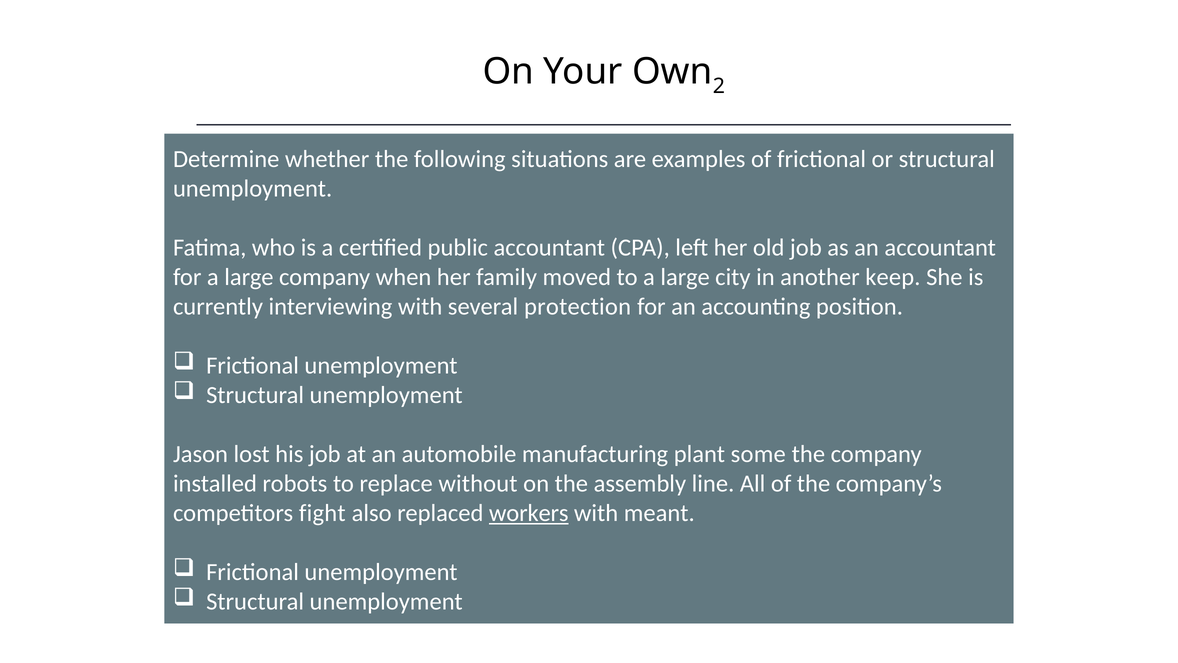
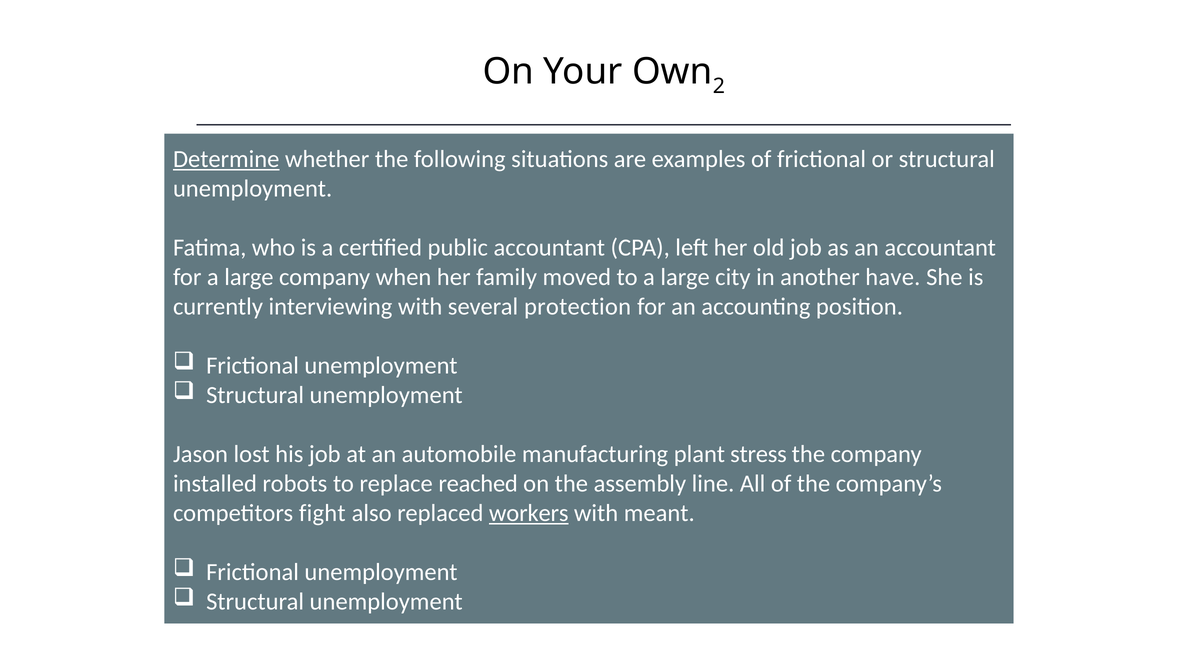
Determine underline: none -> present
keep: keep -> have
some: some -> stress
without: without -> reached
